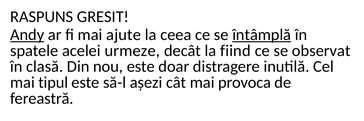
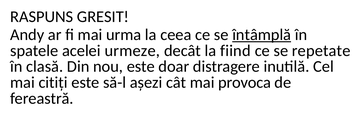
Andy underline: present -> none
ajute: ajute -> urma
observat: observat -> repetate
tipul: tipul -> citiți
